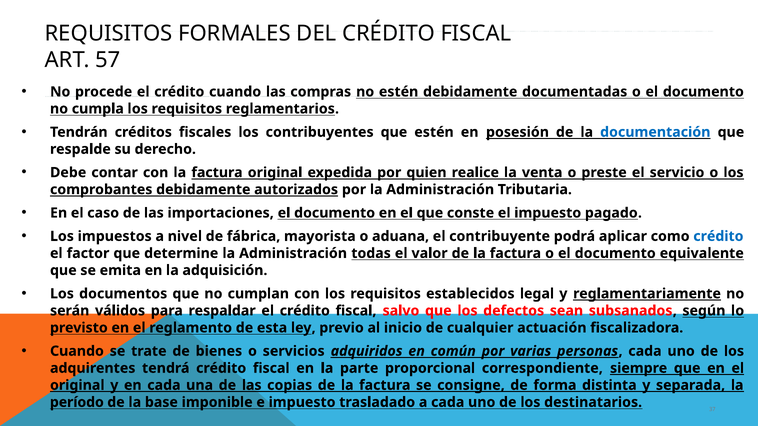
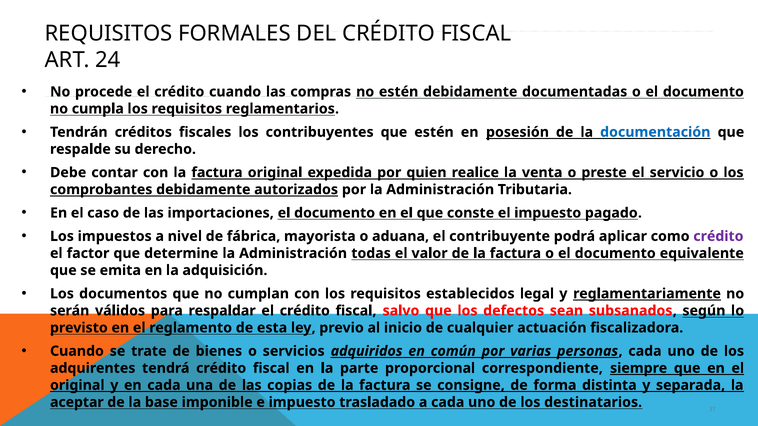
57: 57 -> 24
crédito at (718, 236) colour: blue -> purple
período: período -> aceptar
